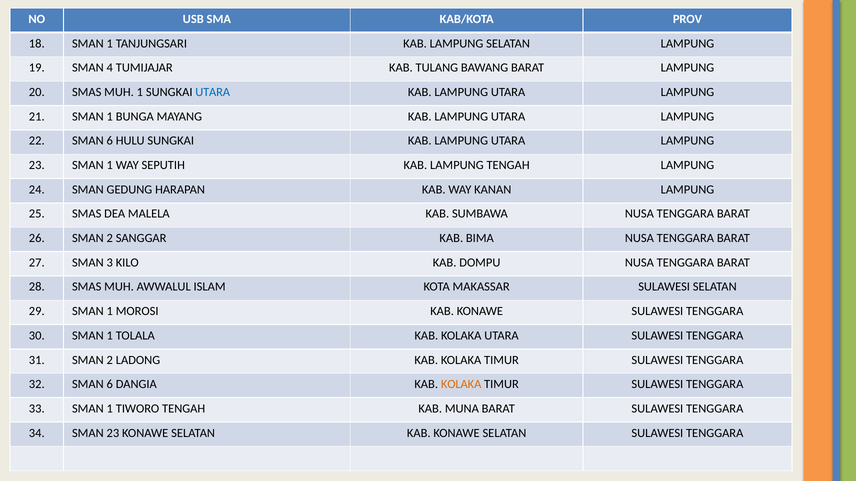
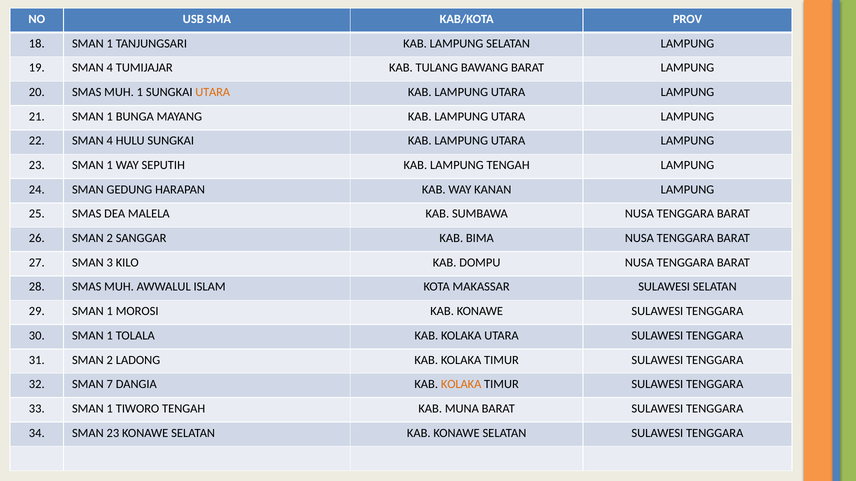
UTARA at (213, 92) colour: blue -> orange
22 SMAN 6: 6 -> 4
32 SMAN 6: 6 -> 7
